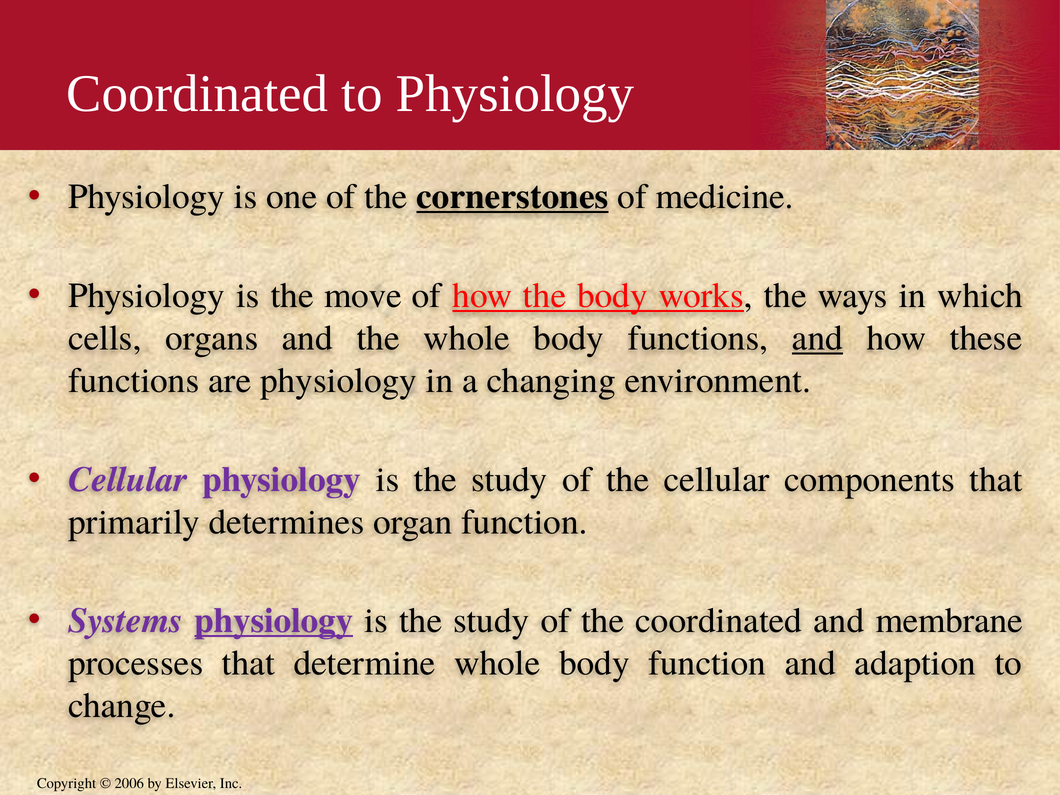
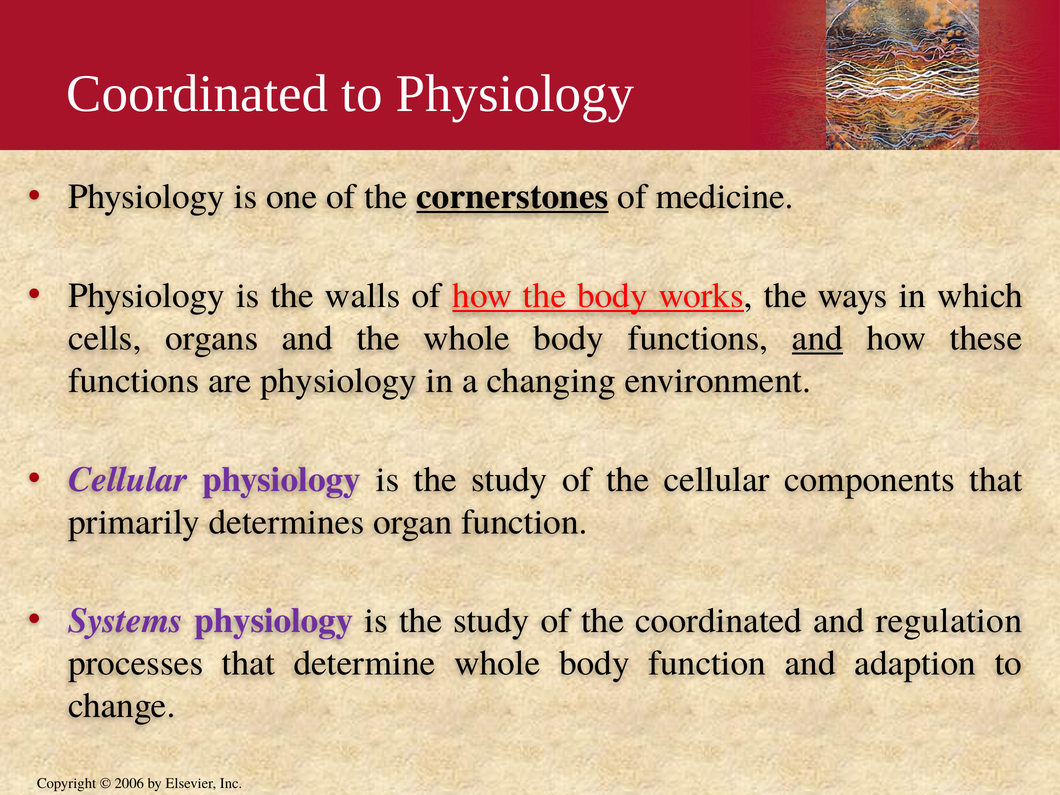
move: move -> walls
physiology at (274, 621) underline: present -> none
membrane: membrane -> regulation
